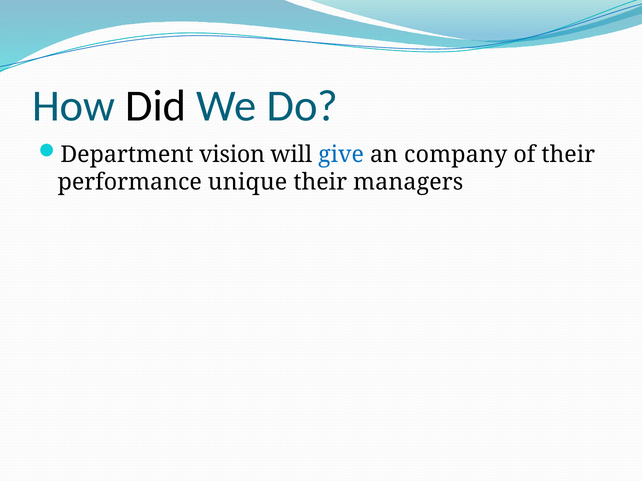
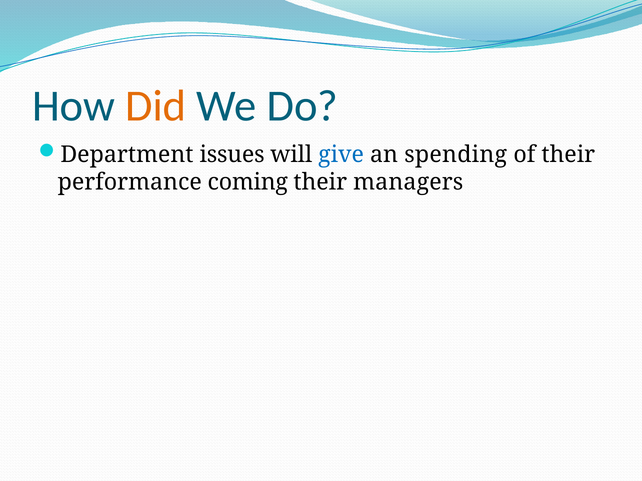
Did colour: black -> orange
vision: vision -> issues
company: company -> spending
unique: unique -> coming
